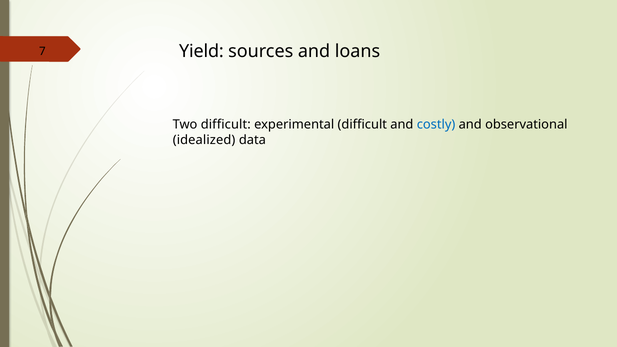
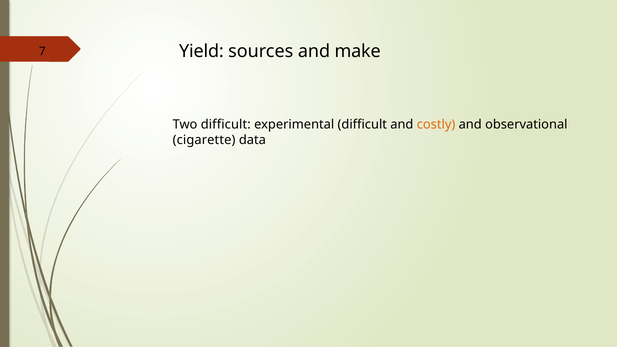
loans: loans -> make
costly colour: blue -> orange
idealized: idealized -> cigarette
